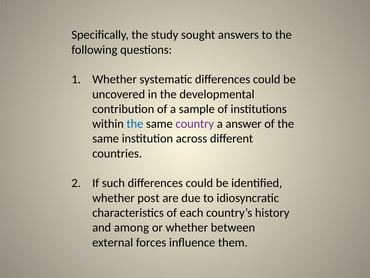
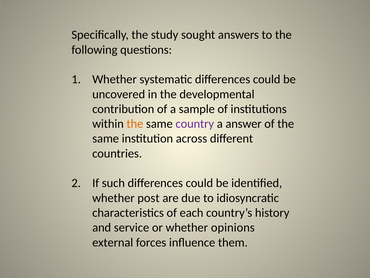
the at (135, 124) colour: blue -> orange
among: among -> service
between: between -> opinions
